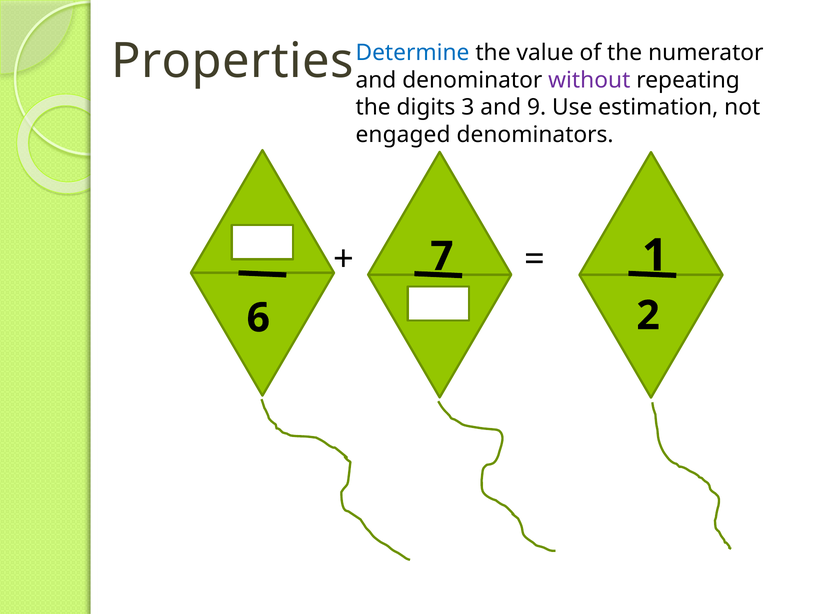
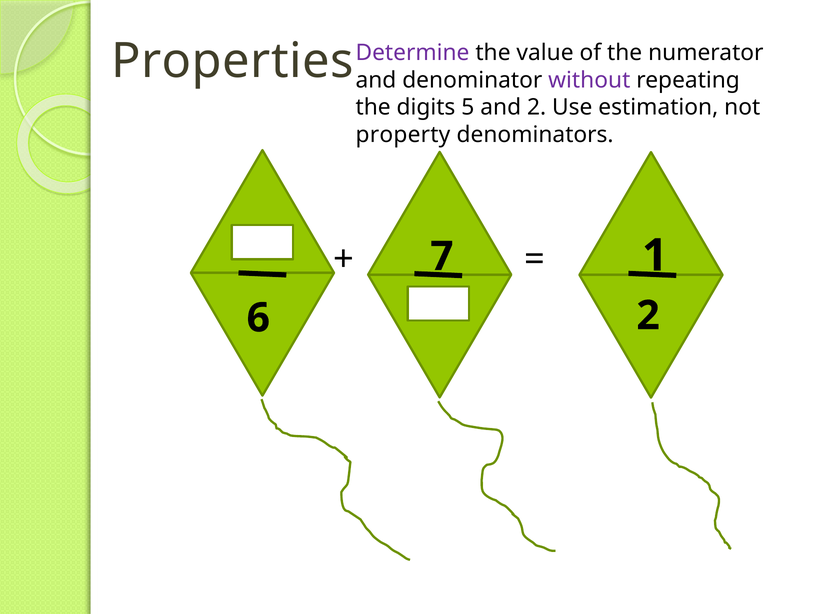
Determine colour: blue -> purple
3: 3 -> 5
and 9: 9 -> 2
engaged: engaged -> property
